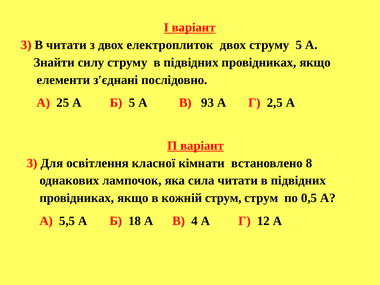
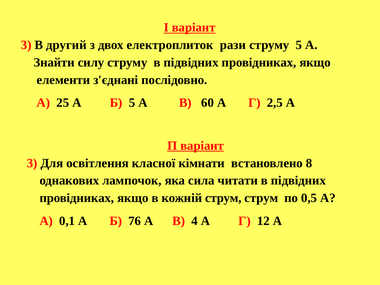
В читати: читати -> другий
електроплиток двох: двох -> рази
93: 93 -> 60
5,5: 5,5 -> 0,1
18: 18 -> 76
